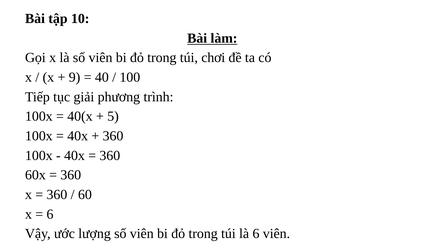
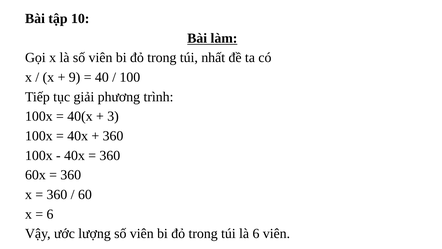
chơi: chơi -> nhất
5: 5 -> 3
